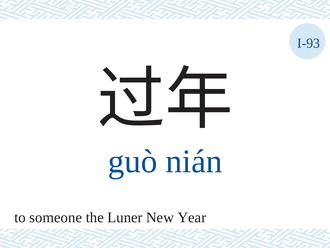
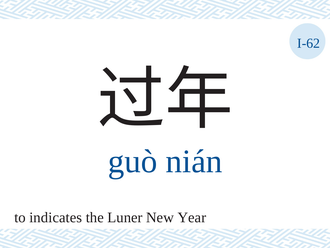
I-93: I-93 -> I-62
someone: someone -> indicates
